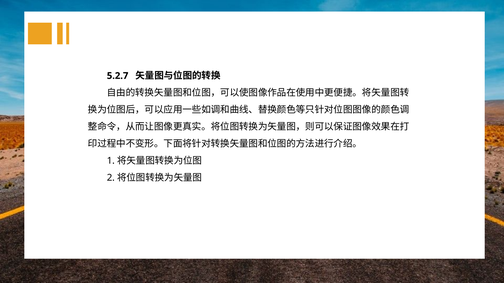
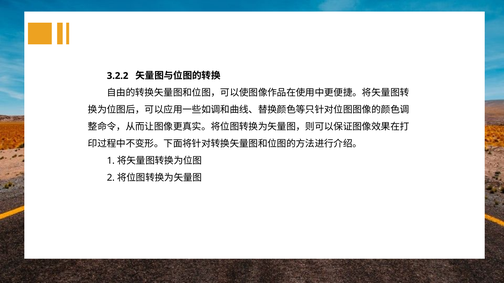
5.2.7: 5.2.7 -> 3.2.2
